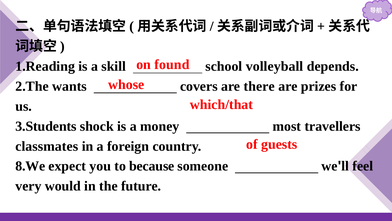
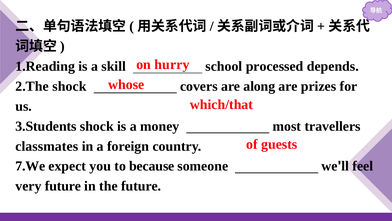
found: found -> hurry
volleyball: volleyball -> processed
2.The wants: wants -> shock
there: there -> along
8.We: 8.We -> 7.We
very would: would -> future
